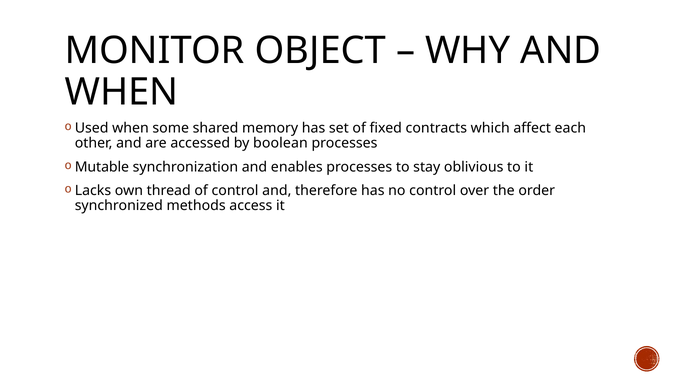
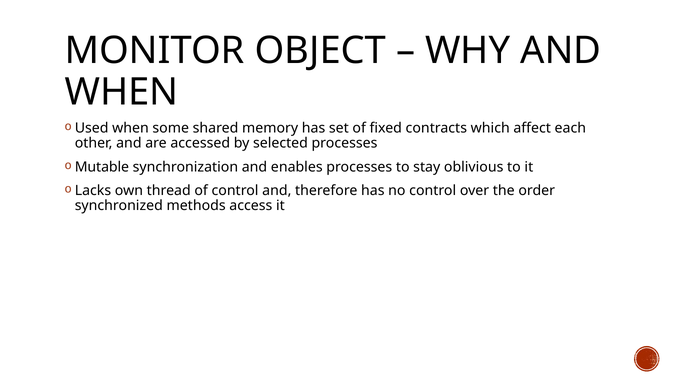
boolean: boolean -> selected
